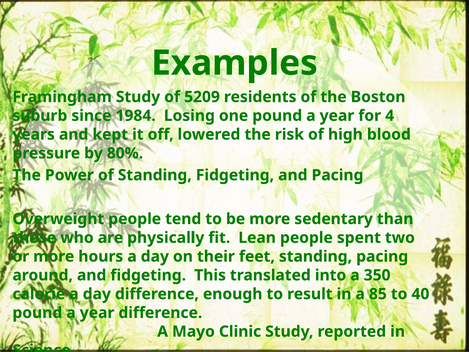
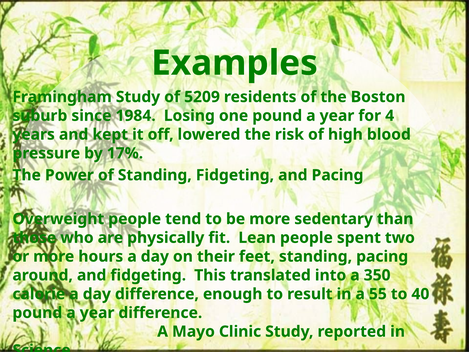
80%: 80% -> 17%
85: 85 -> 55
